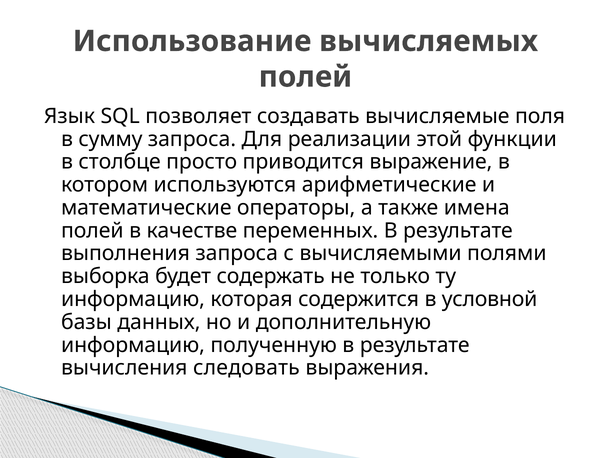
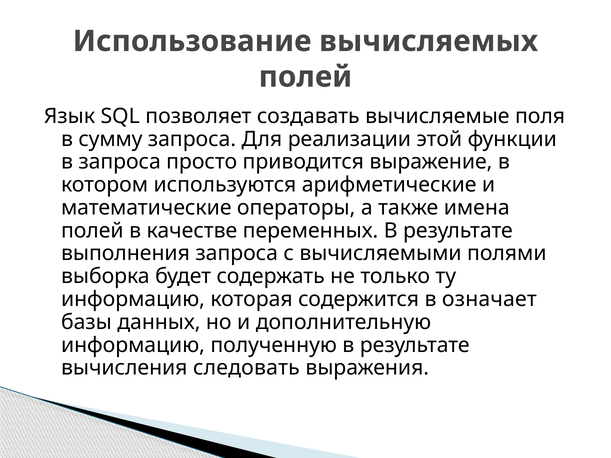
в столбце: столбце -> запроса
условной: условной -> означает
